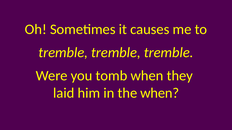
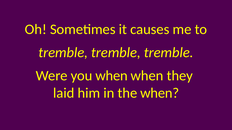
you tomb: tomb -> when
